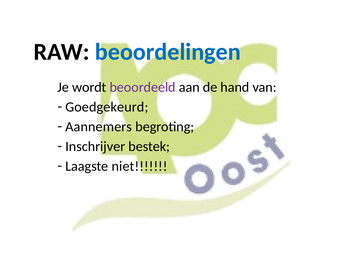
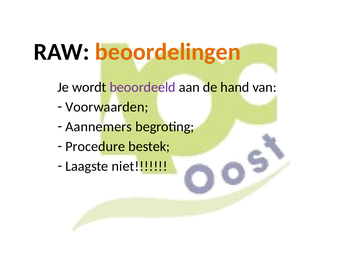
beoordelingen colour: blue -> orange
Goedgekeurd: Goedgekeurd -> Voorwaarden
Inschrijver: Inschrijver -> Procedure
